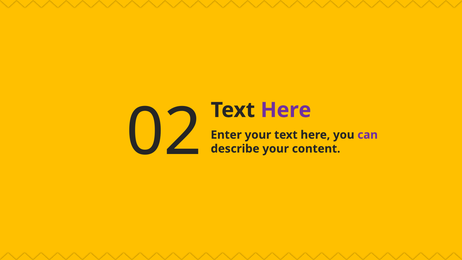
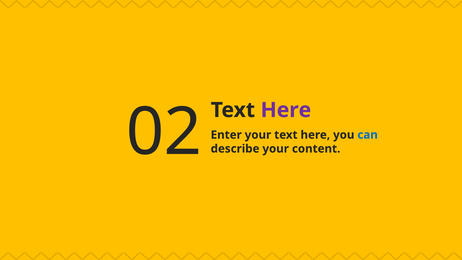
can colour: purple -> blue
